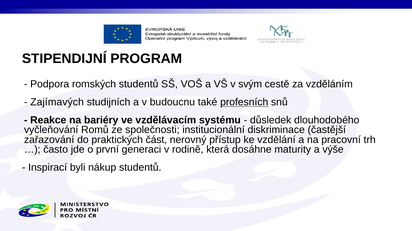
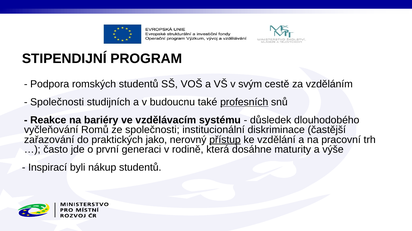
Zajímavých at (57, 102): Zajímavých -> Společnosti
část: část -> jako
přístup underline: none -> present
